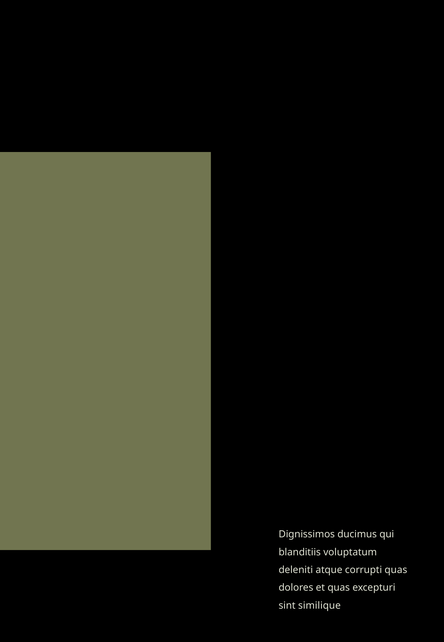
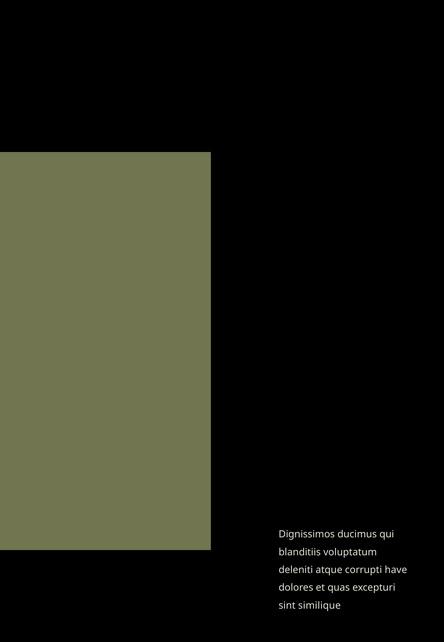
corrupti quas: quas -> have
